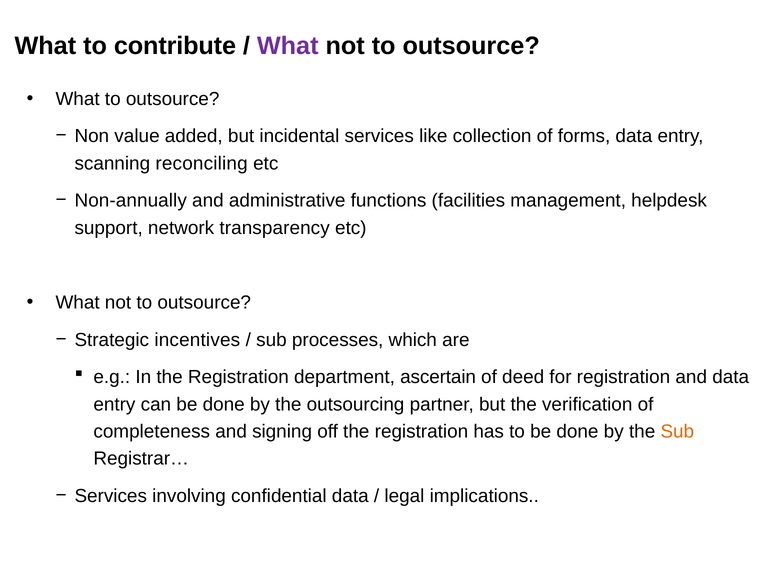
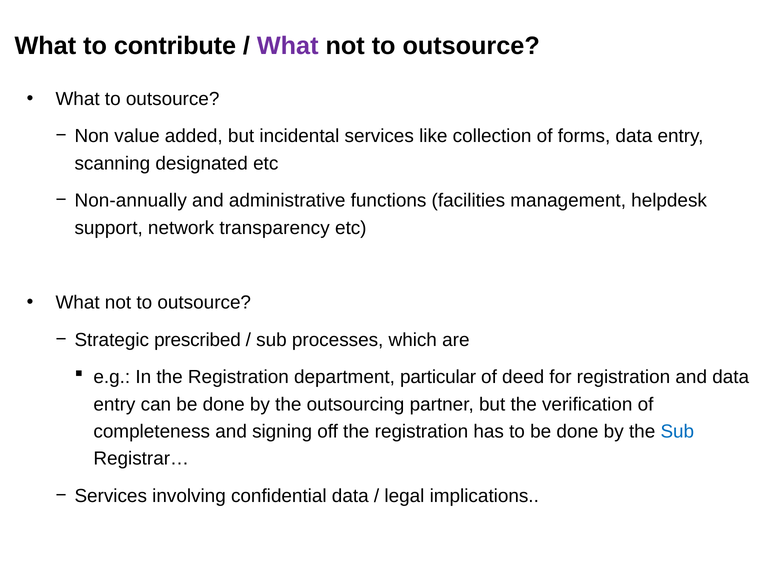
reconciling: reconciling -> designated
incentives: incentives -> prescribed
ascertain: ascertain -> particular
Sub at (677, 432) colour: orange -> blue
